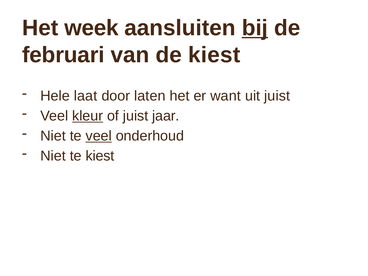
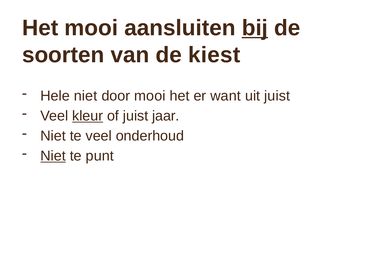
Het week: week -> mooi
februari: februari -> soorten
Hele laat: laat -> niet
door laten: laten -> mooi
veel at (99, 136) underline: present -> none
Niet at (53, 156) underline: none -> present
te kiest: kiest -> punt
